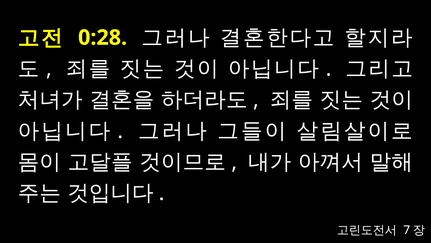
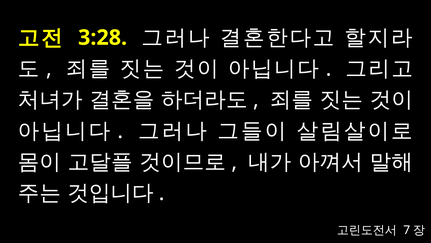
0:28: 0:28 -> 3:28
